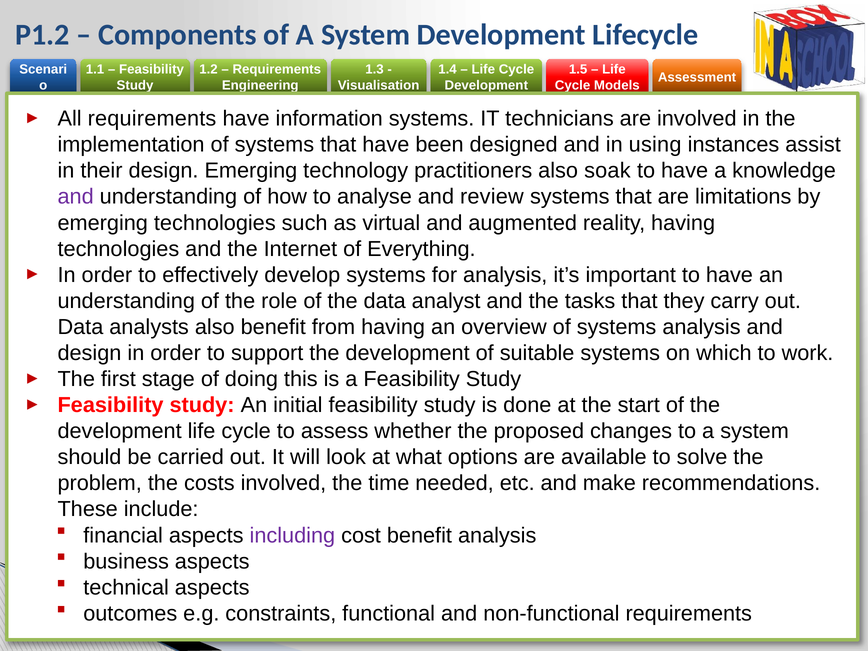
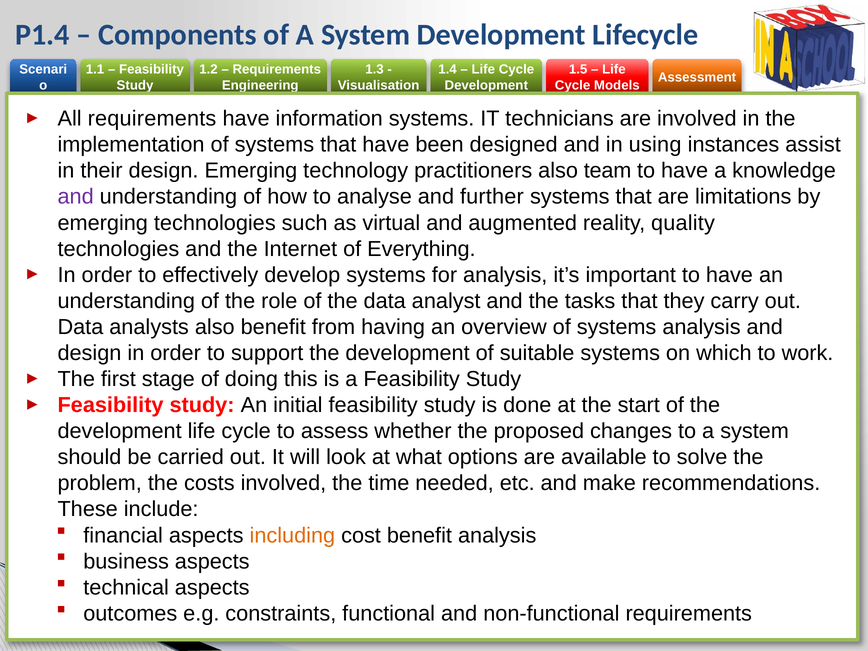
P1.2: P1.2 -> P1.4
soak: soak -> team
review: review -> further
reality having: having -> quality
including colour: purple -> orange
